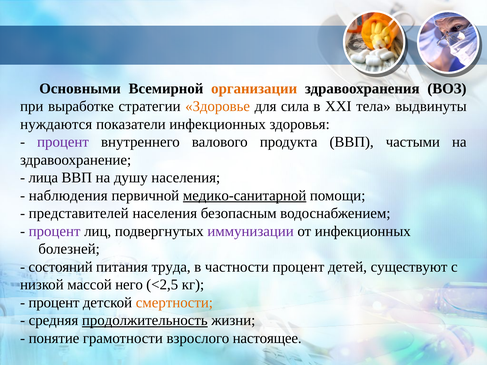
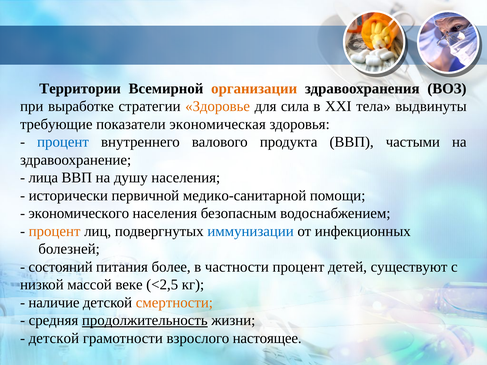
Основными: Основными -> Территории
нуждаются: нуждаются -> требующие
показатели инфекционных: инфекционных -> экономическая
процент at (63, 142) colour: purple -> blue
наблюдения: наблюдения -> исторически
медико-санитарной underline: present -> none
представителей: представителей -> экономического
процент at (55, 231) colour: purple -> orange
иммунизации colour: purple -> blue
труда: труда -> более
него: него -> веке
процент at (54, 303): процент -> наличие
понятие at (54, 338): понятие -> детской
